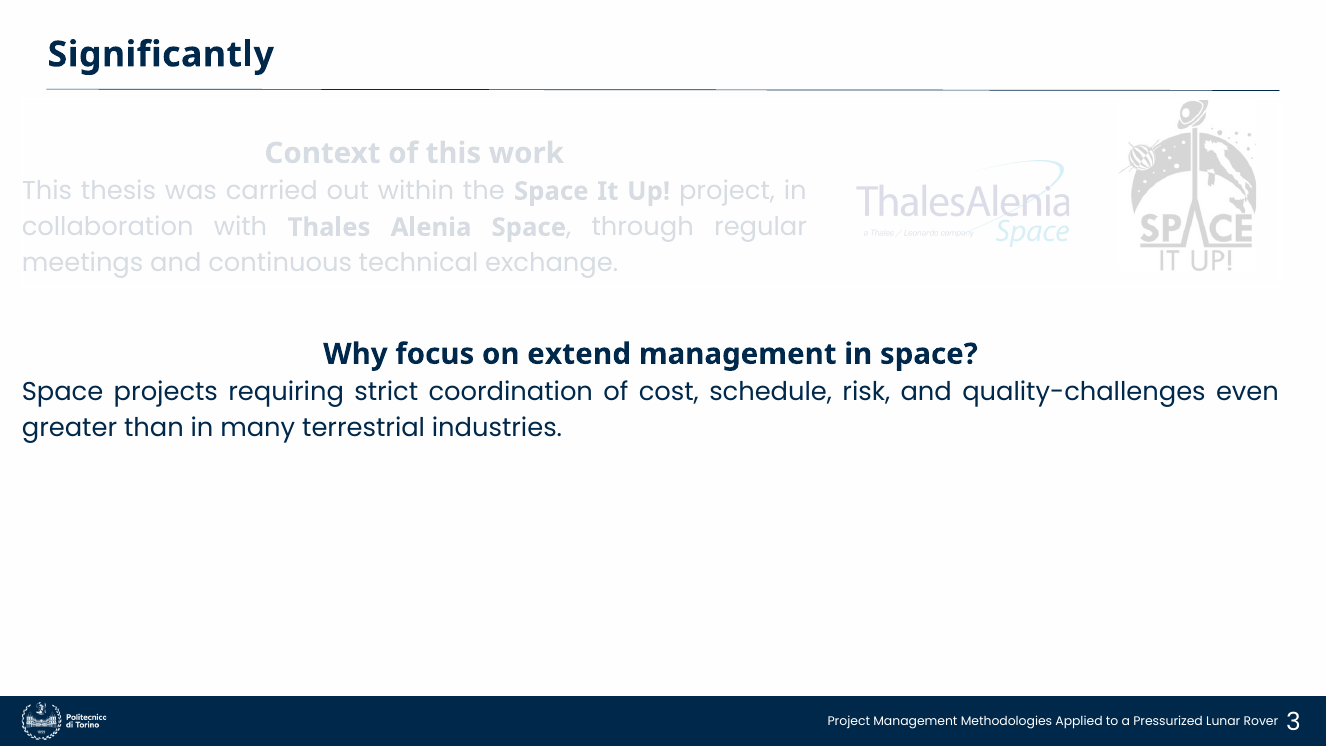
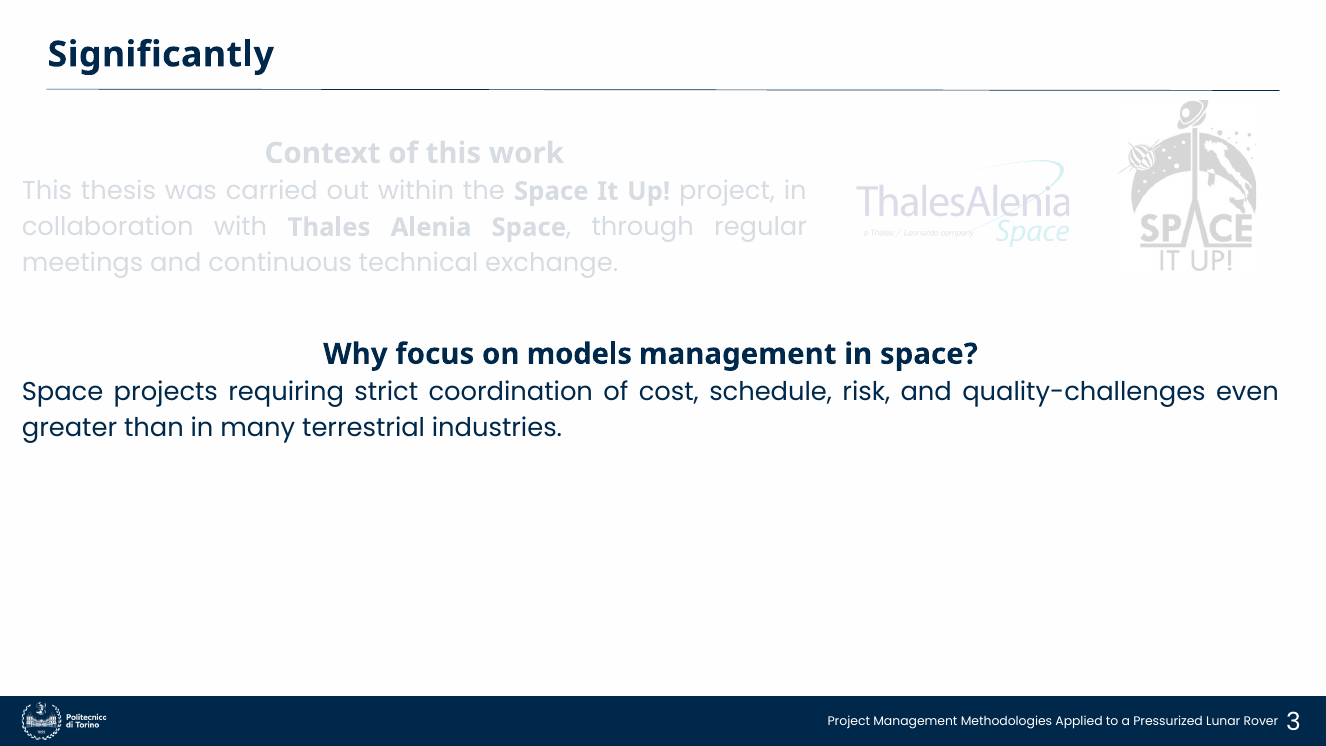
extend: extend -> models
